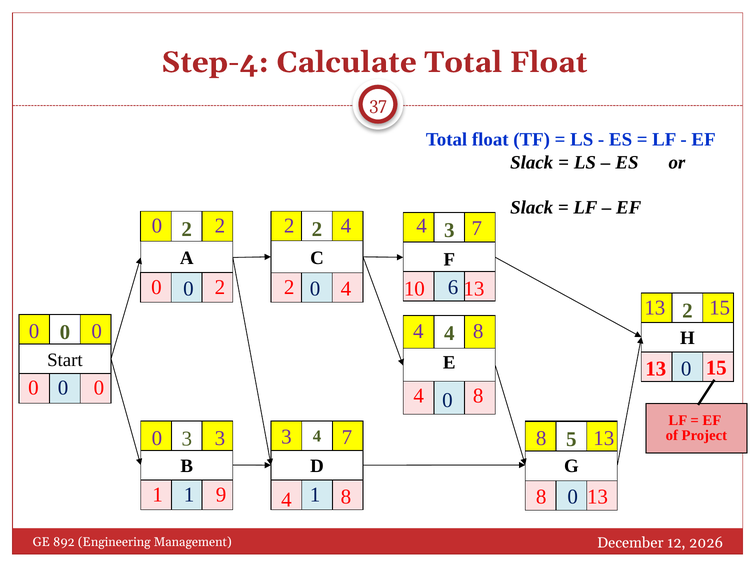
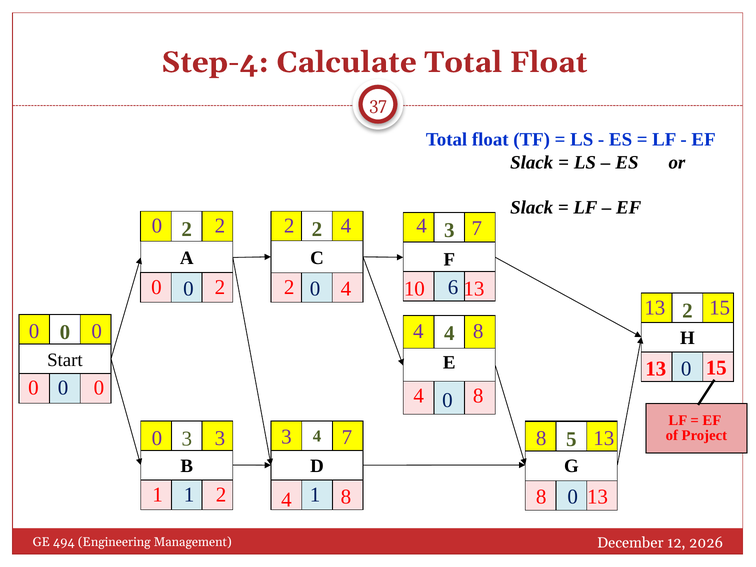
1 9: 9 -> 2
892: 892 -> 494
